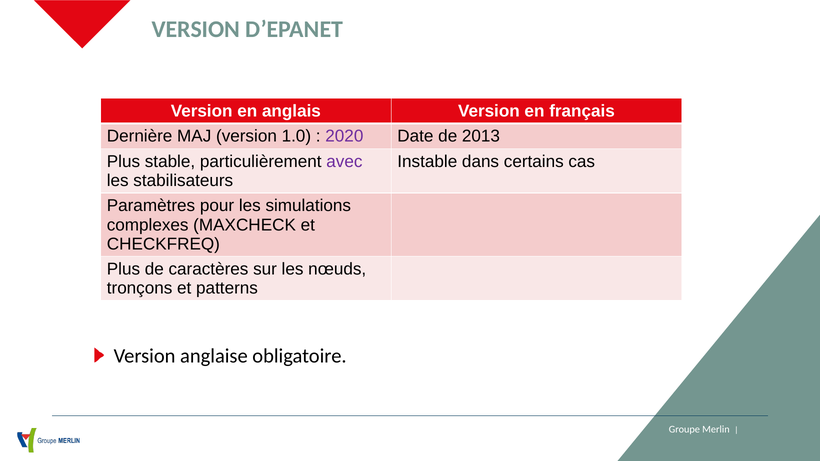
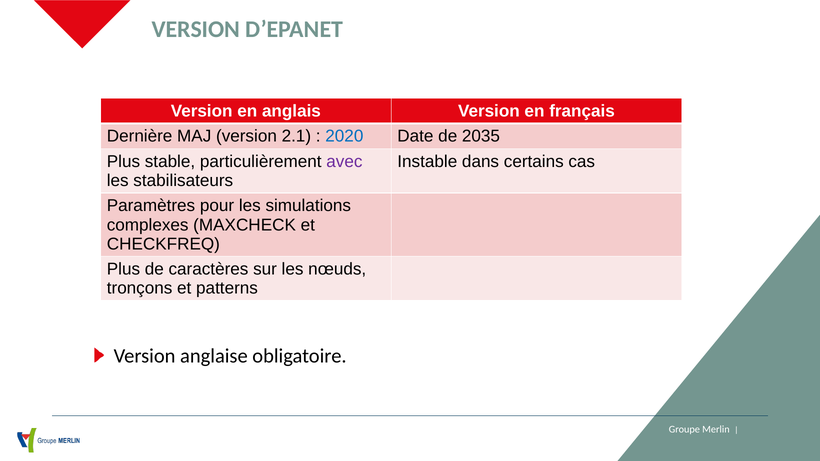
1.0: 1.0 -> 2.1
2020 colour: purple -> blue
2013: 2013 -> 2035
